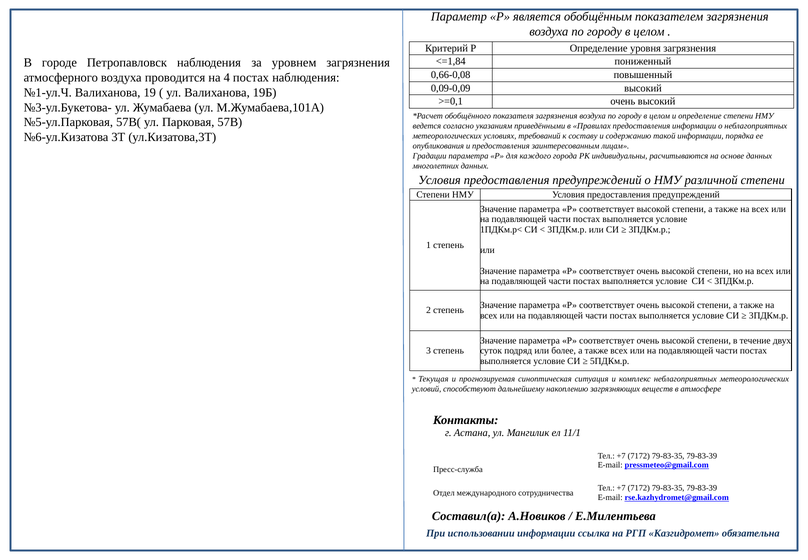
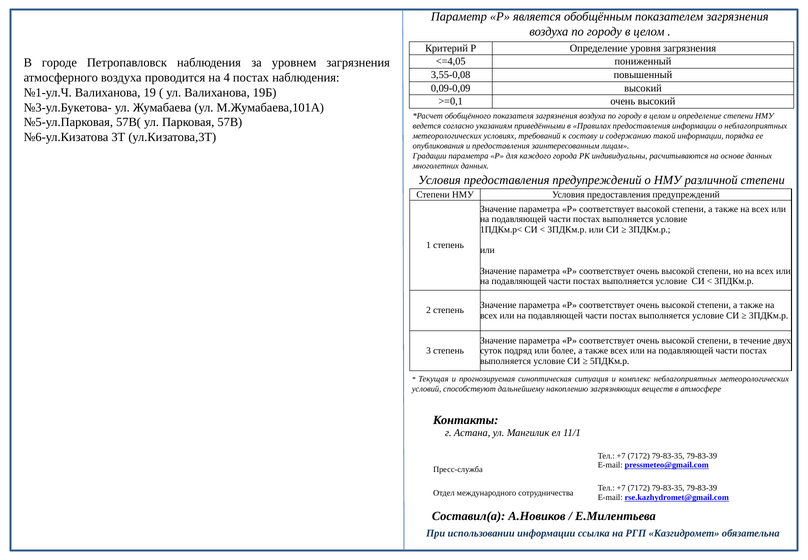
<=1,84: <=1,84 -> <=4,05
0,66-0,08: 0,66-0,08 -> 3,55-0,08
